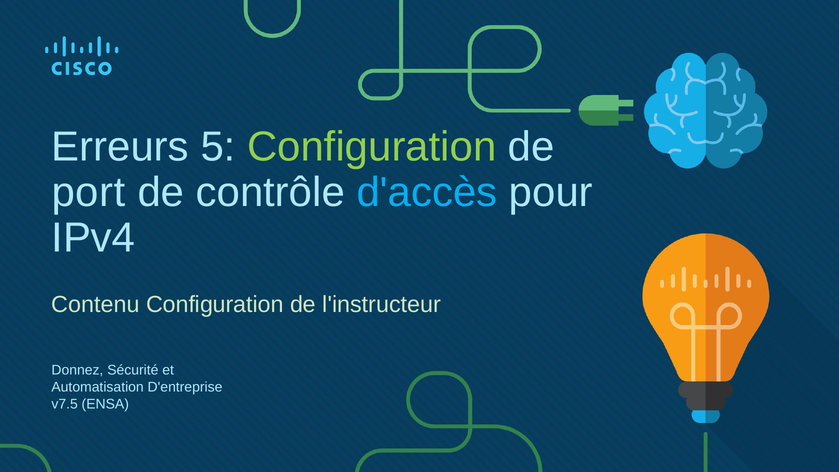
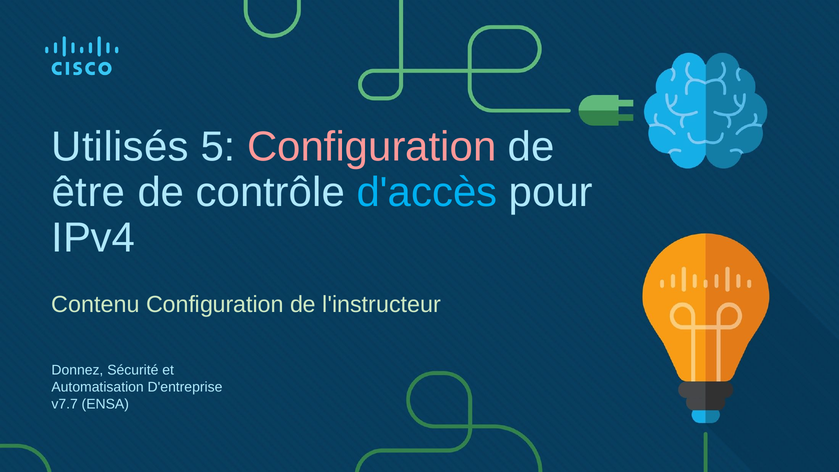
Erreurs: Erreurs -> Utilisés
Configuration at (372, 147) colour: light green -> pink
port: port -> être
v7.5: v7.5 -> v7.7
